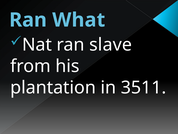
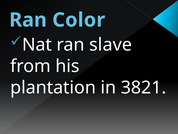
What: What -> Color
3511: 3511 -> 3821
